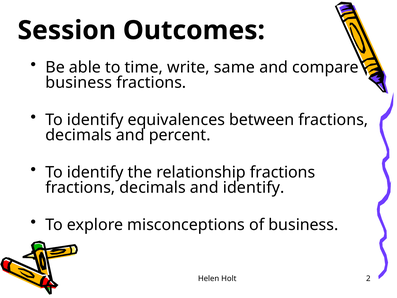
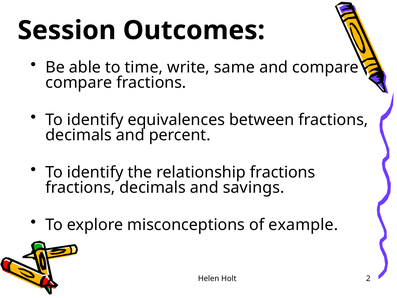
business at (79, 83): business -> compare
and identify: identify -> savings
of business: business -> example
